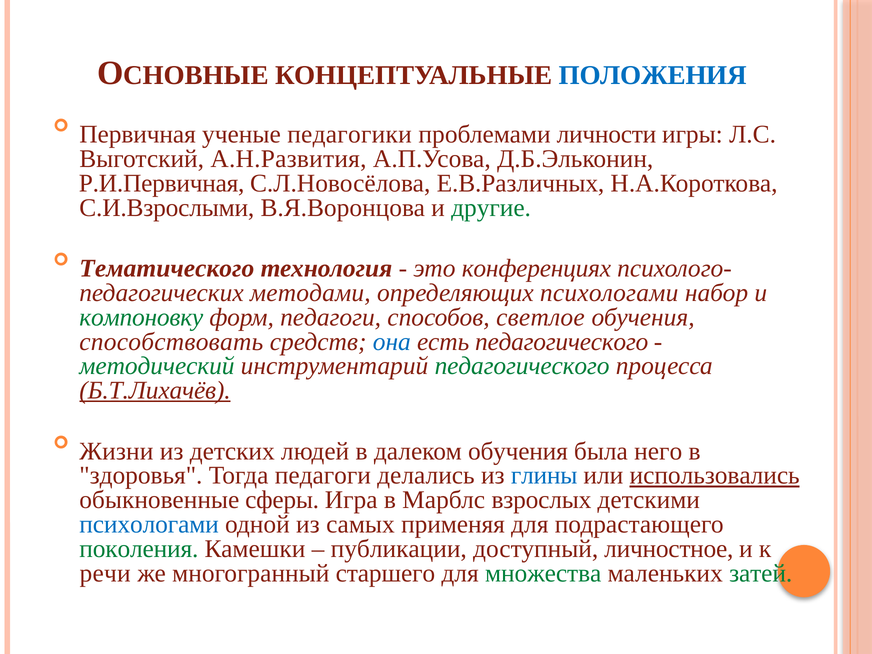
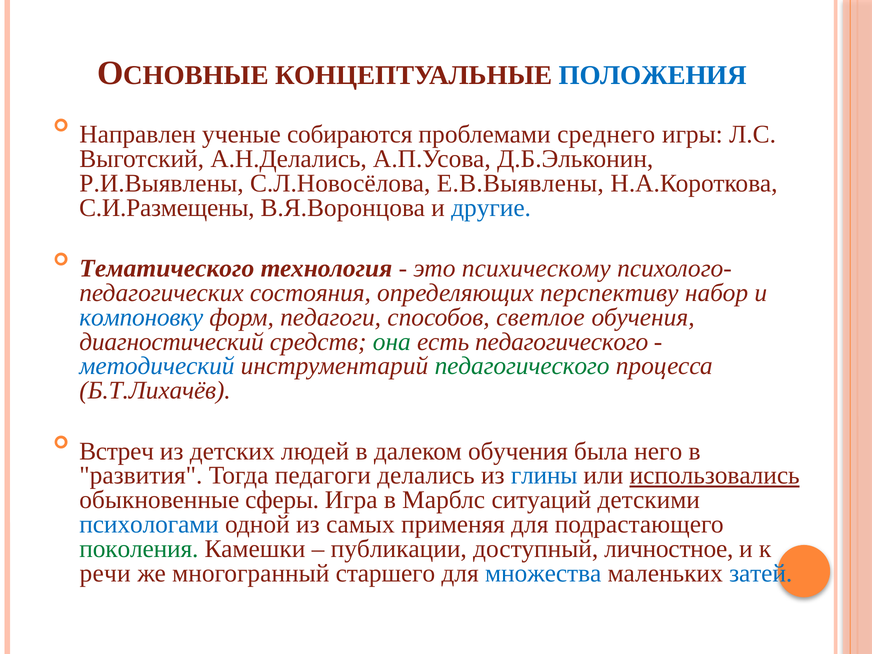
Первичная: Первичная -> Направлен
педагогики: педагогики -> собираются
личности: личности -> среднего
А.Н.Развития: А.Н.Развития -> А.Н.Делались
Р.И.Первичная: Р.И.Первичная -> Р.И.Выявлены
Е.В.Различных: Е.В.Различных -> Е.В.Выявлены
С.И.Взрослыми: С.И.Взрослыми -> С.И.Размещены
другие colour: green -> blue
конференциях: конференциях -> психическому
методами: методами -> состояния
определяющих психологами: психологами -> перспективу
компоновку colour: green -> blue
способствовать: способствовать -> диагностический
она colour: blue -> green
методический colour: green -> blue
Б.Т.Лихачёв underline: present -> none
Жизни: Жизни -> Встреч
здоровья: здоровья -> развития
взрослых: взрослых -> ситуаций
множества colour: green -> blue
затей colour: green -> blue
